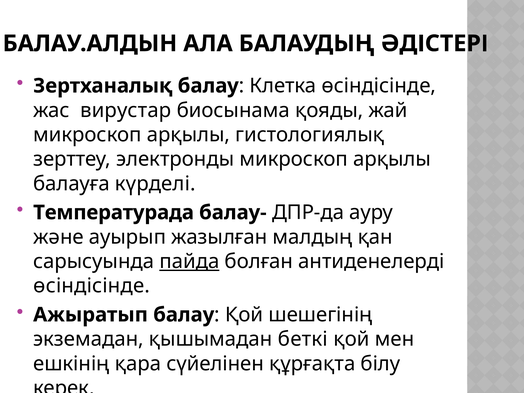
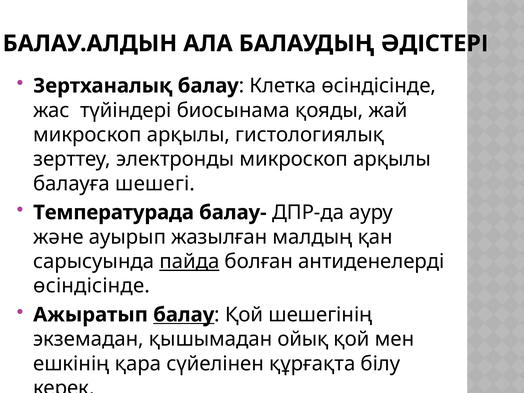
вирустар: вирустар -> түйіндері
күрделі: күрделі -> шешегі
балау at (184, 315) underline: none -> present
беткі: беткі -> ойық
